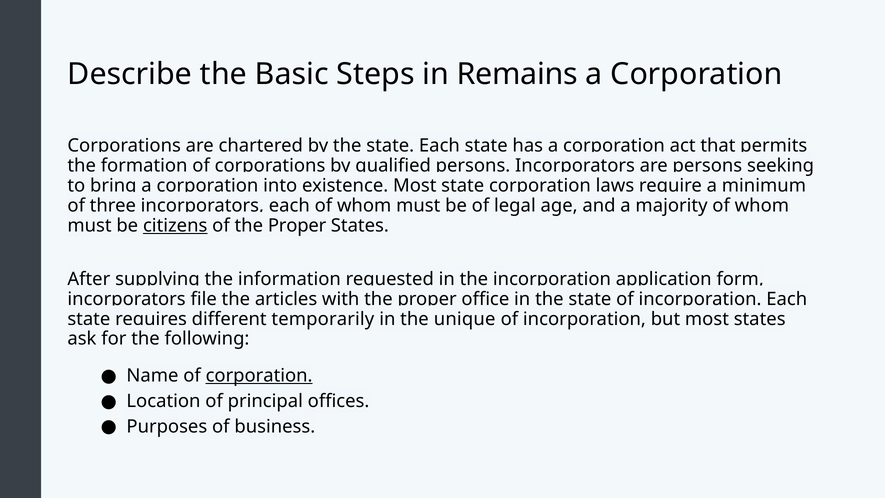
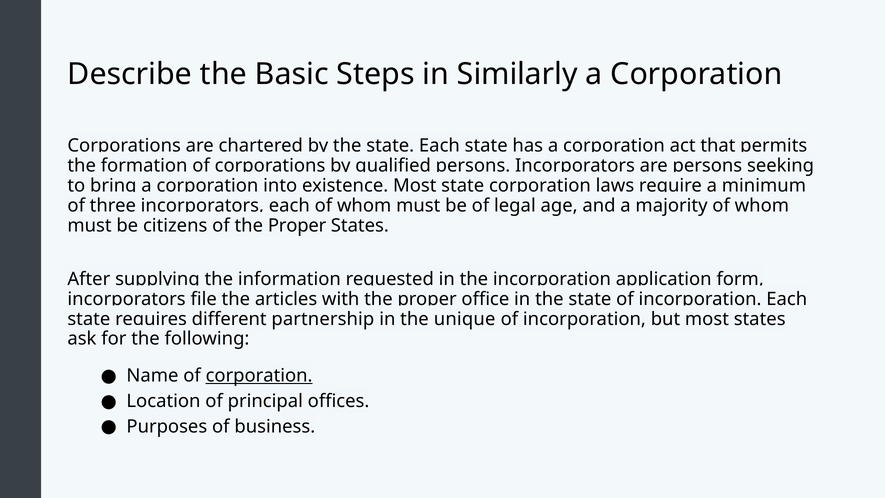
Remains: Remains -> Similarly
citizens underline: present -> none
temporarily: temporarily -> partnership
